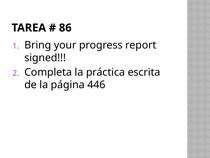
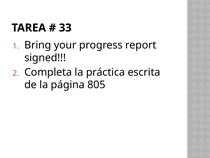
86: 86 -> 33
446: 446 -> 805
